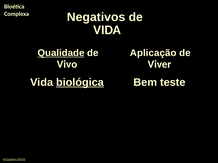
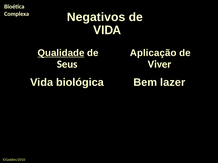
Vivo: Vivo -> Seus
biológica underline: present -> none
teste: teste -> lazer
